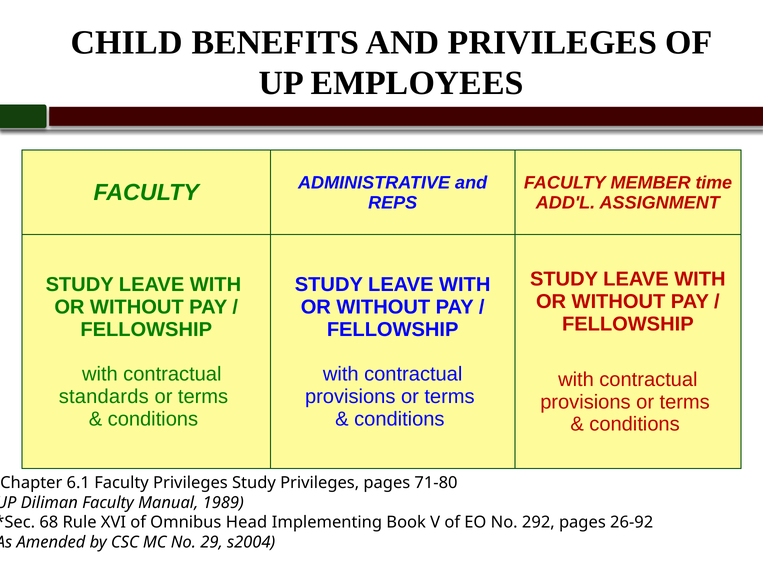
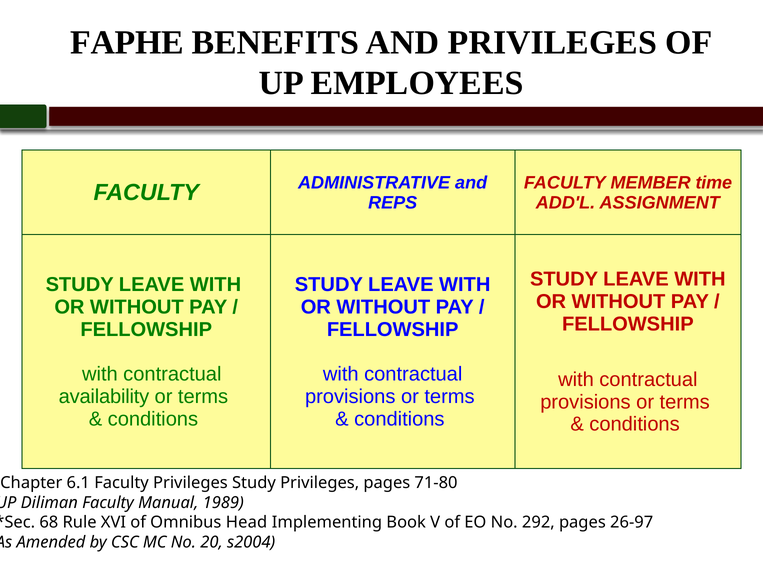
CHILD: CHILD -> FAPHE
standards: standards -> availability
26-92: 26-92 -> 26-97
29: 29 -> 20
